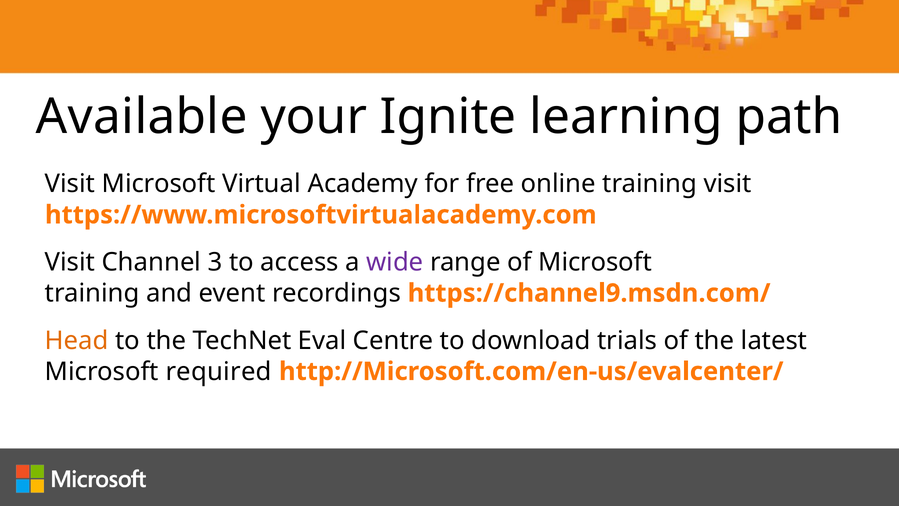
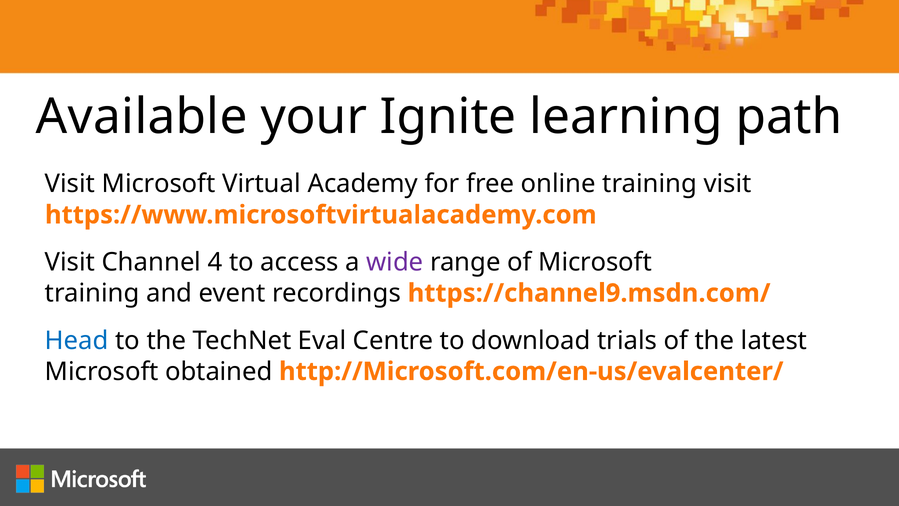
3: 3 -> 4
Head colour: orange -> blue
required: required -> obtained
